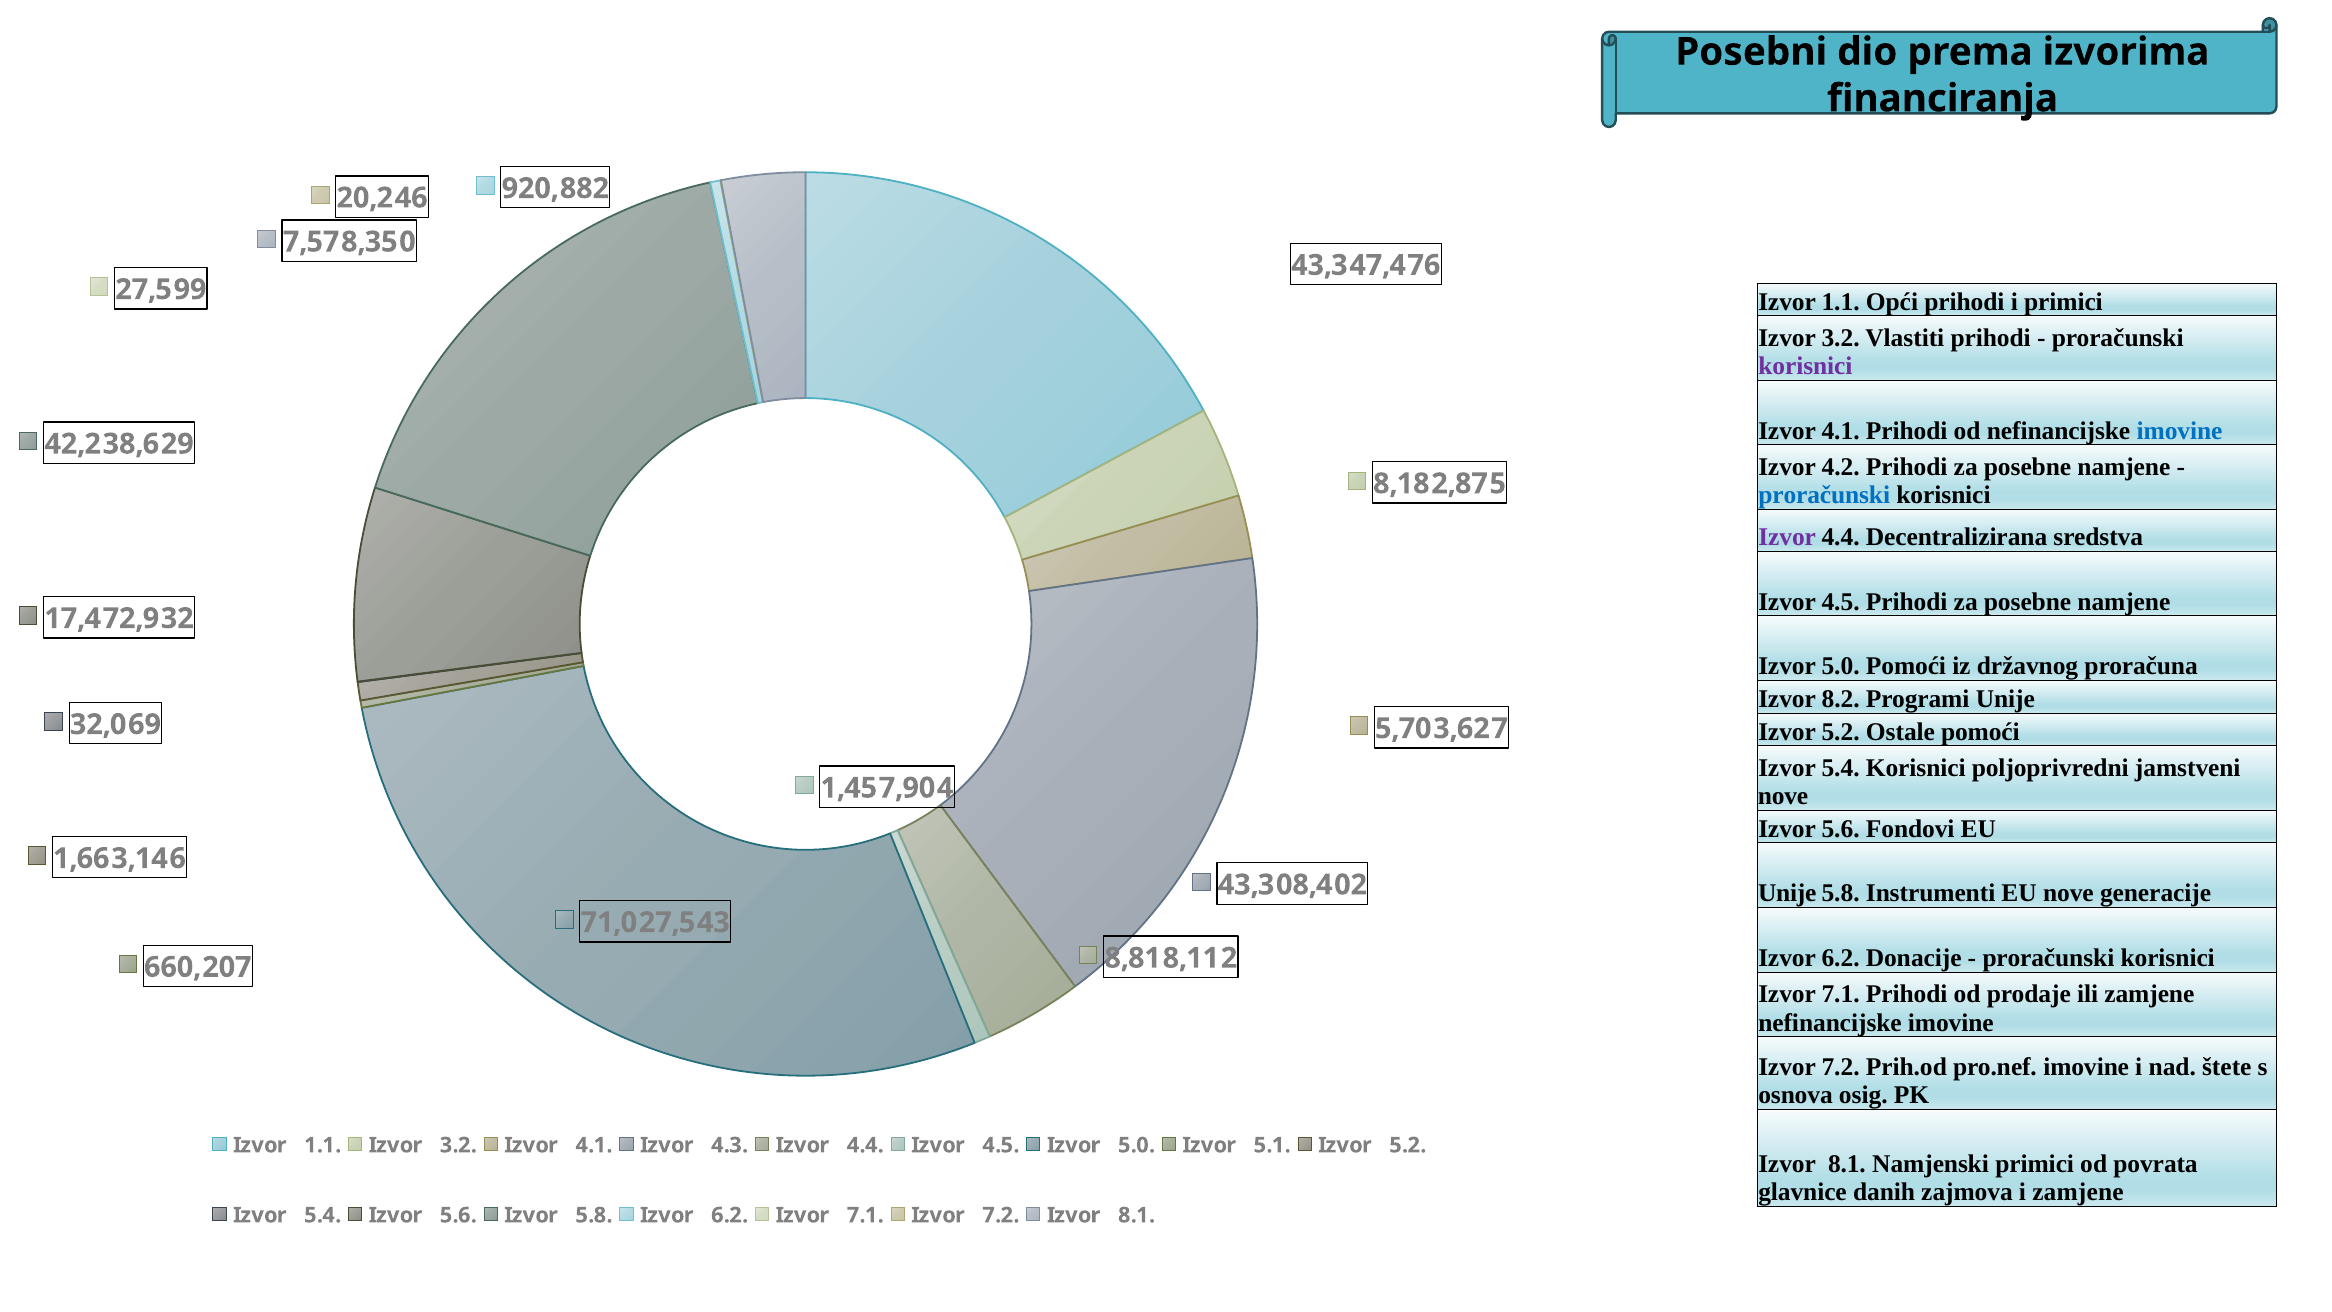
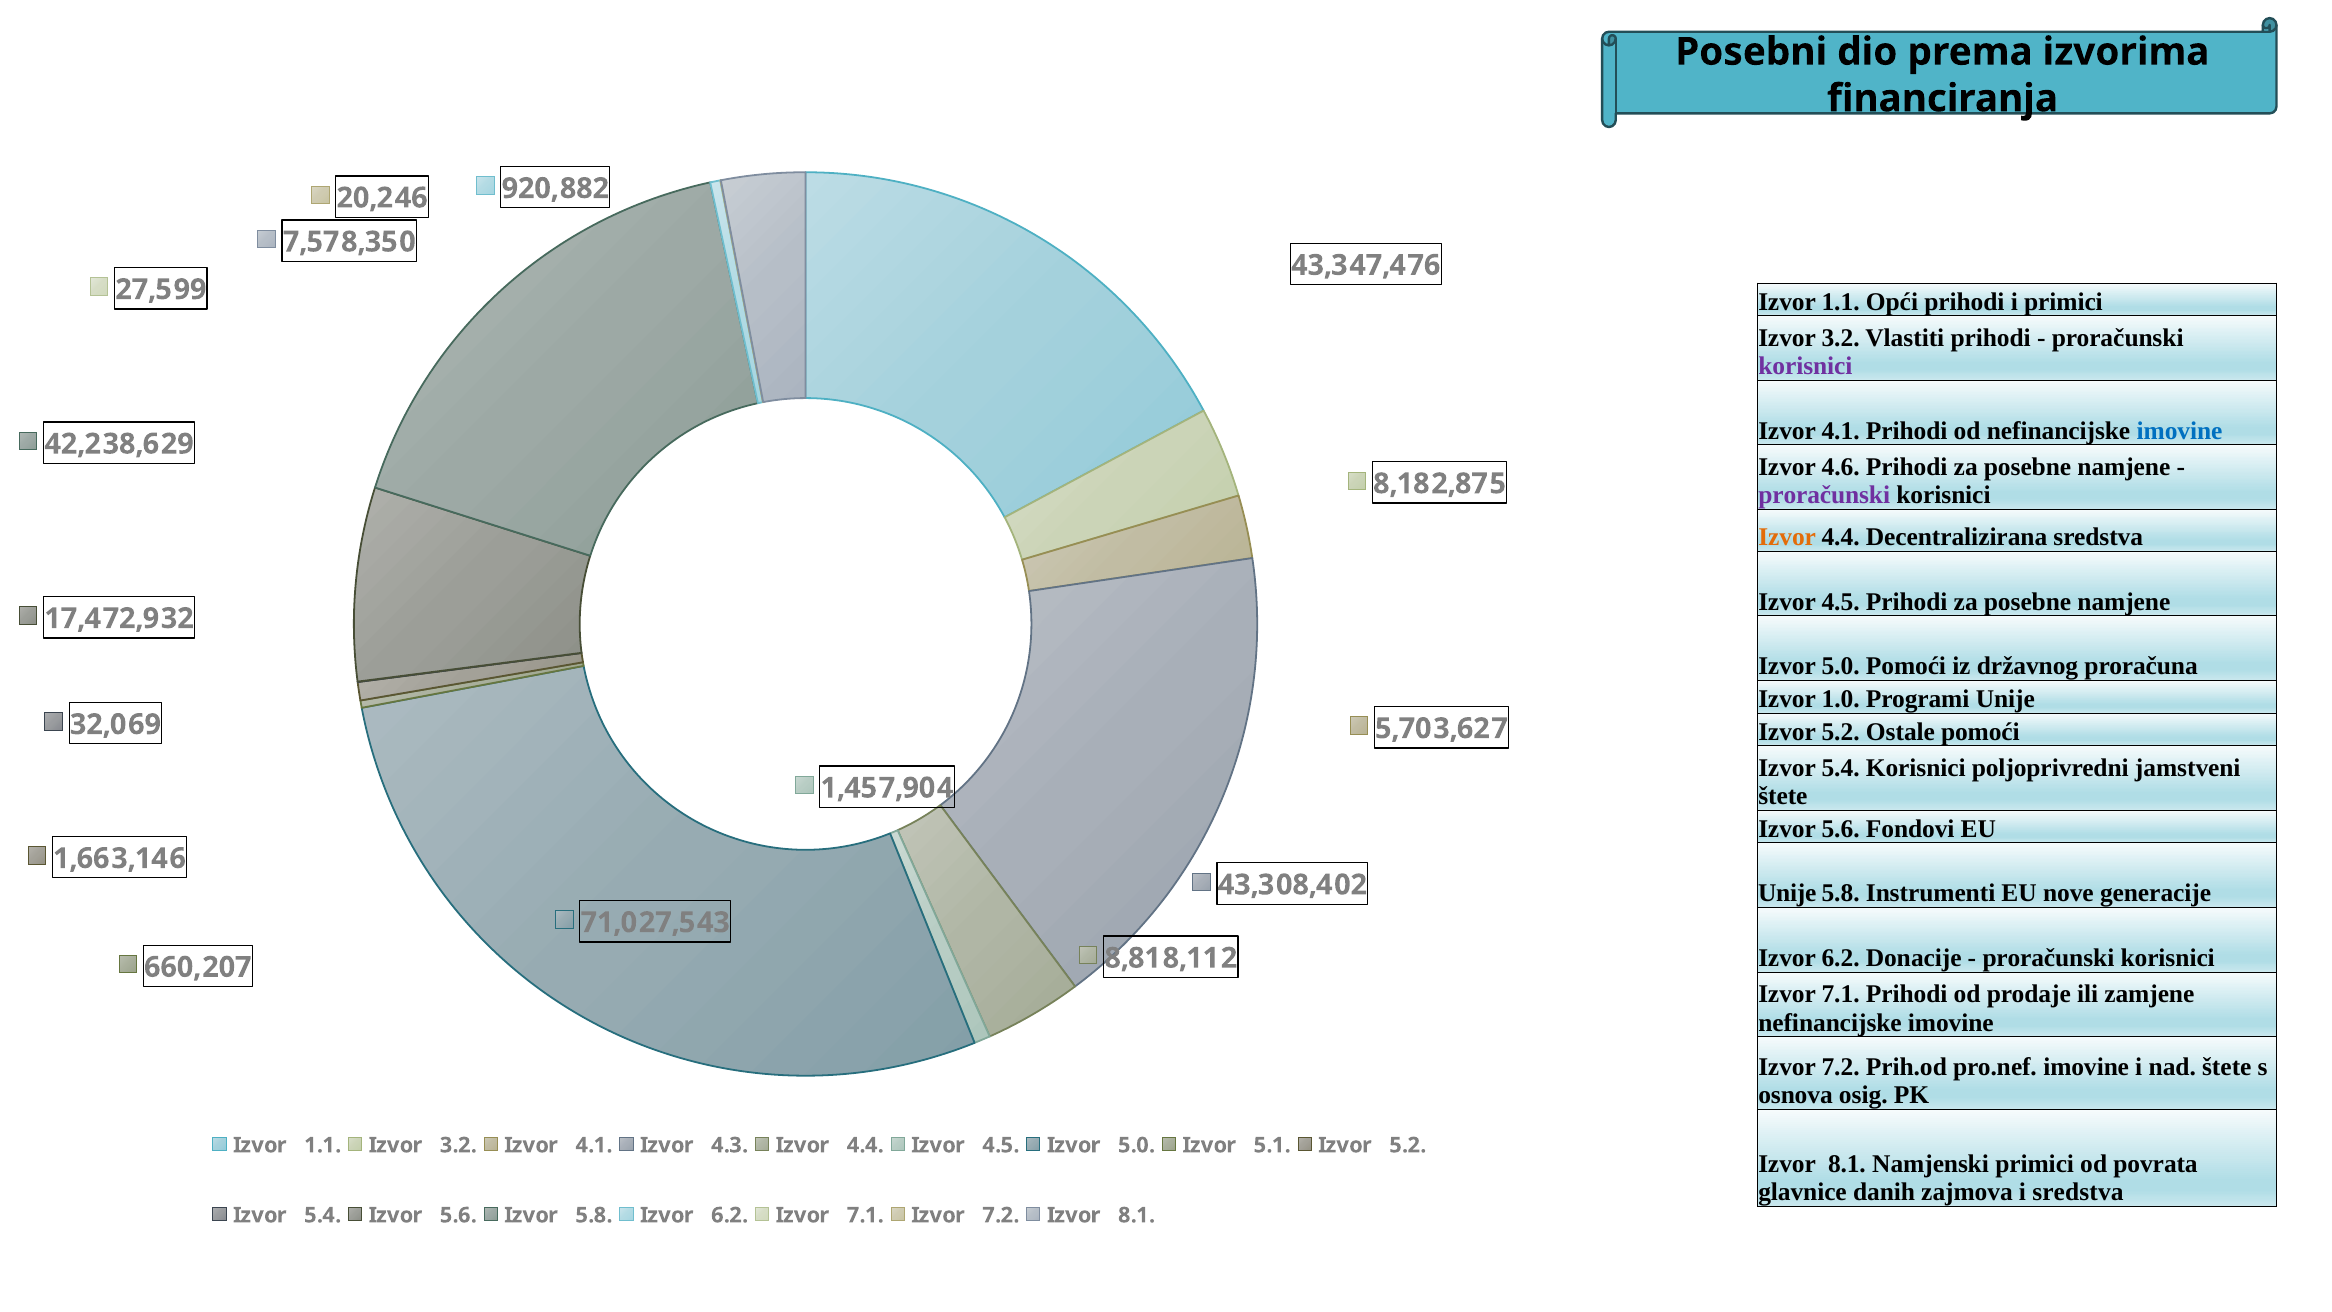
4.2: 4.2 -> 4.6
proračunski at (1824, 495) colour: blue -> purple
Izvor at (1787, 537) colour: purple -> orange
8.2: 8.2 -> 1.0
nove at (1783, 796): nove -> štete
i zamjene: zamjene -> sredstva
